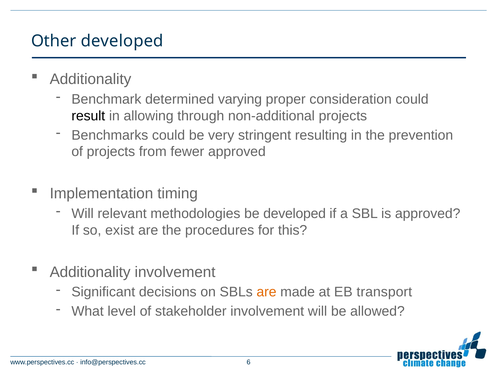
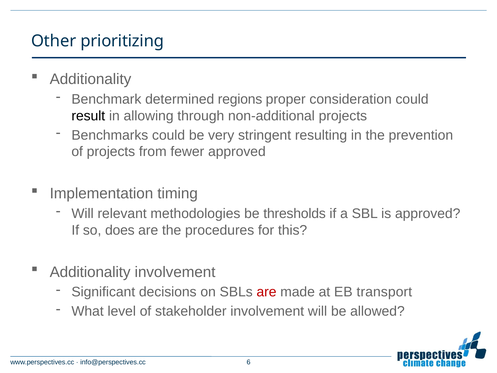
Other developed: developed -> prioritizing
varying: varying -> regions
be developed: developed -> thresholds
exist: exist -> does
are at (267, 292) colour: orange -> red
